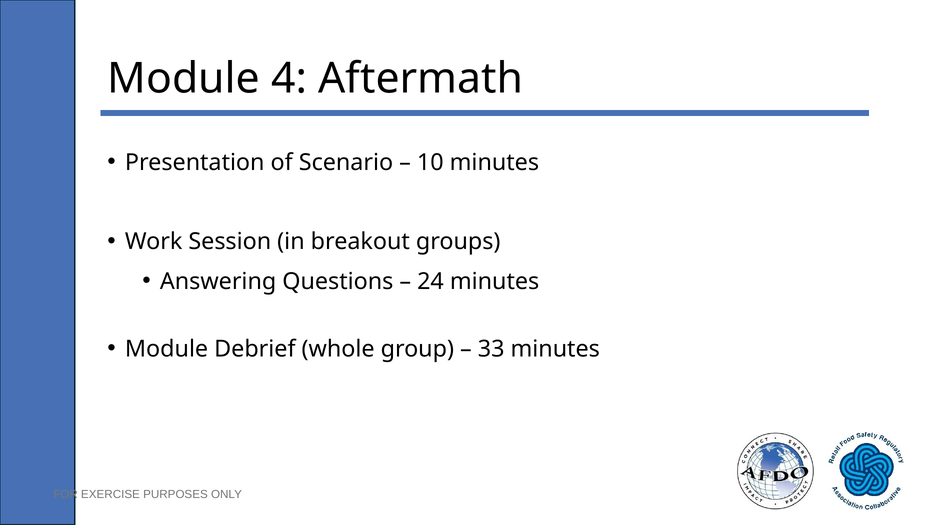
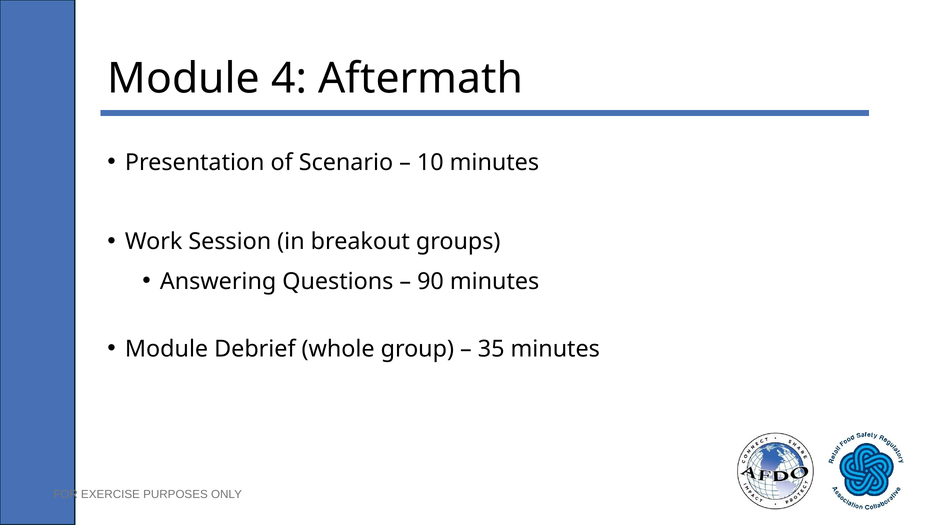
24: 24 -> 90
33: 33 -> 35
